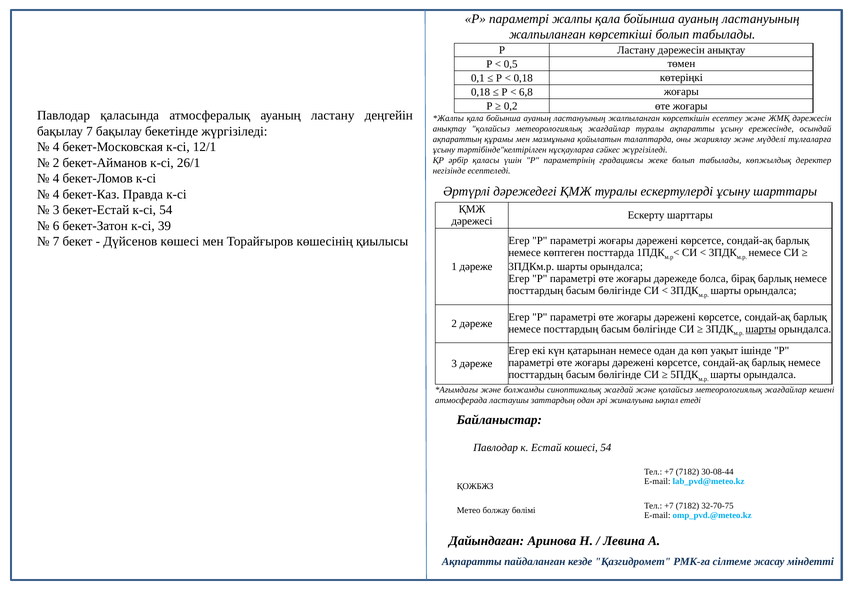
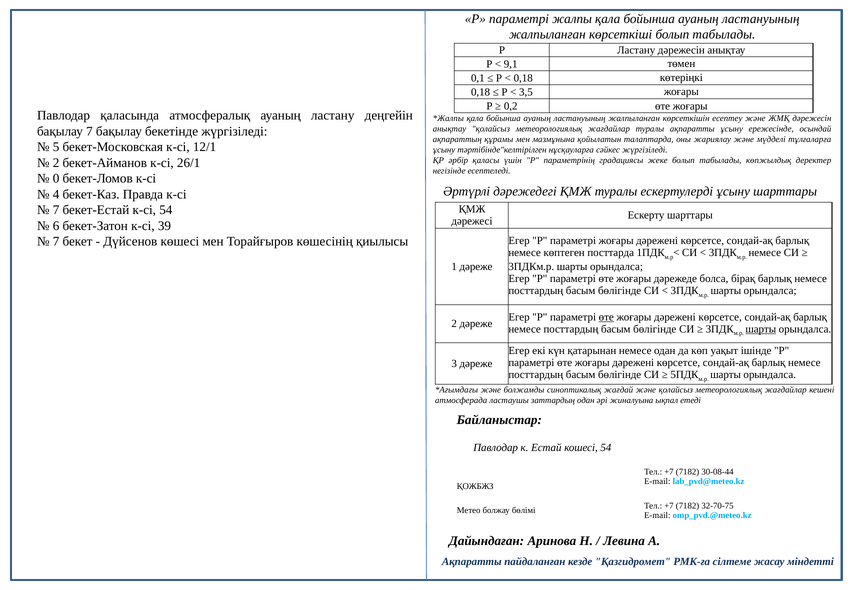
0,5: 0,5 -> 9,1
6,8: 6,8 -> 3,5
4 at (56, 147): 4 -> 5
4 at (56, 179): 4 -> 0
3 at (56, 210): 3 -> 7
өте at (606, 317) underline: none -> present
